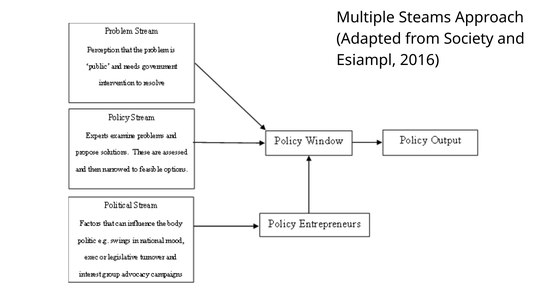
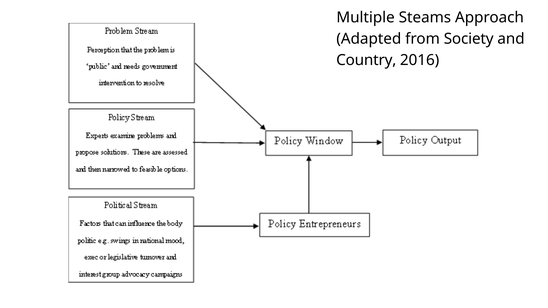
Esiampl: Esiampl -> Country
